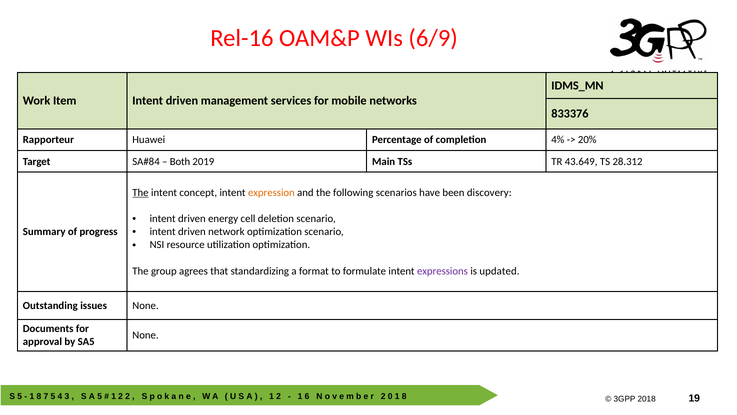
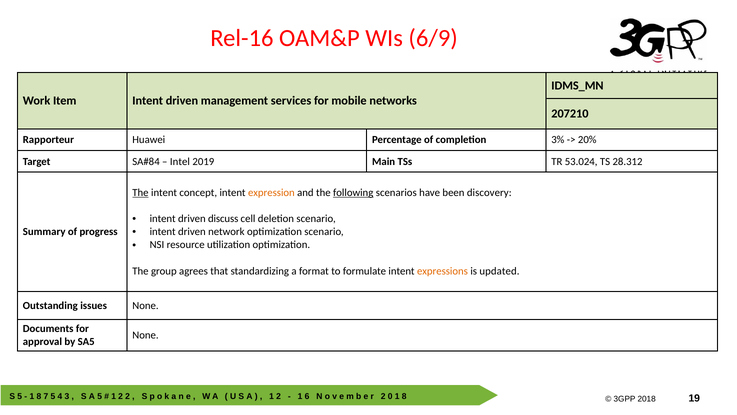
833376: 833376 -> 207210
4%: 4% -> 3%
Both: Both -> Intel
43.649: 43.649 -> 53.024
following underline: none -> present
energy: energy -> discuss
expressions colour: purple -> orange
